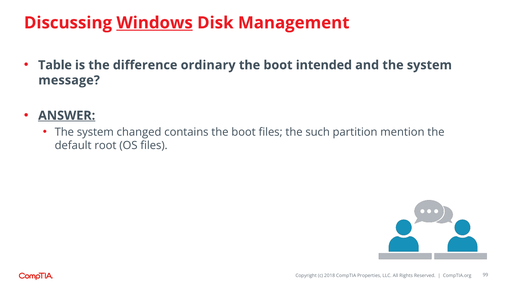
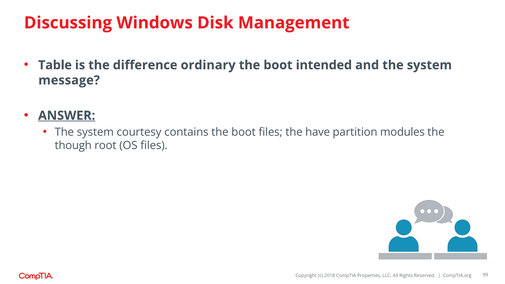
Windows underline: present -> none
changed: changed -> courtesy
such: such -> have
mention: mention -> modules
default: default -> though
